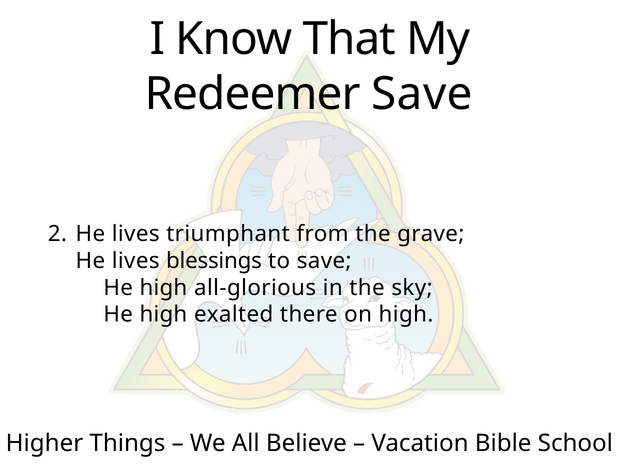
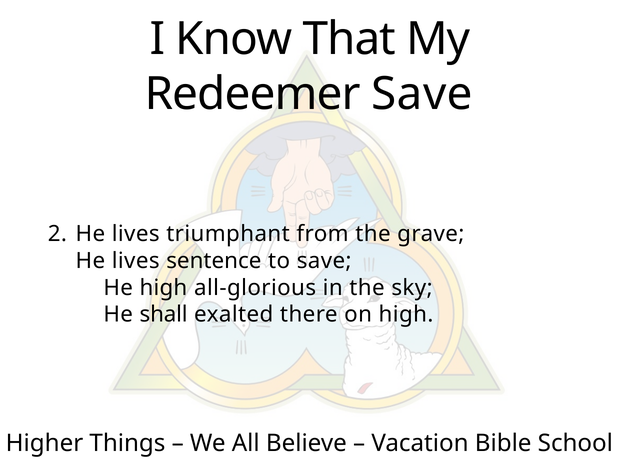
blessings: blessings -> sentence
high at (163, 315): high -> shall
